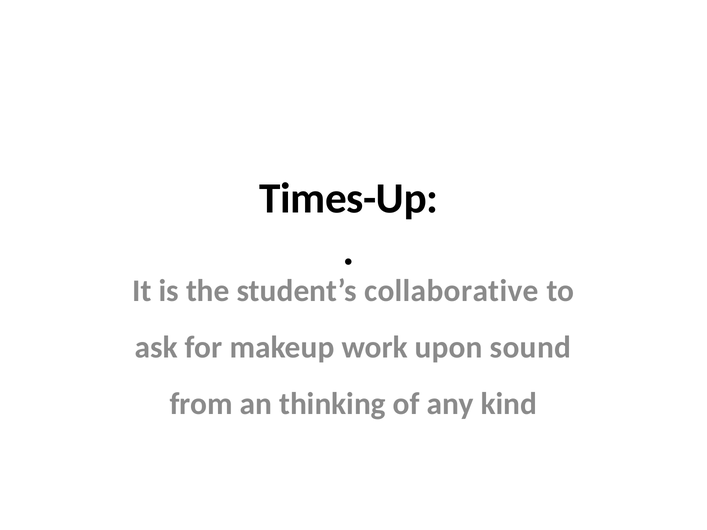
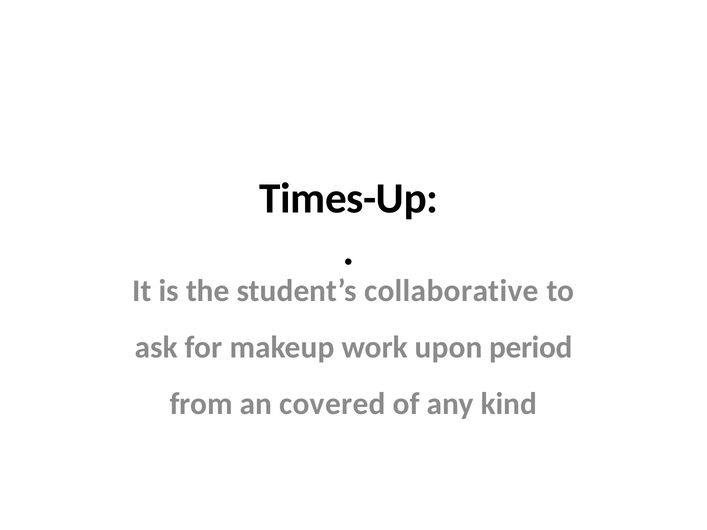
sound: sound -> period
thinking: thinking -> covered
